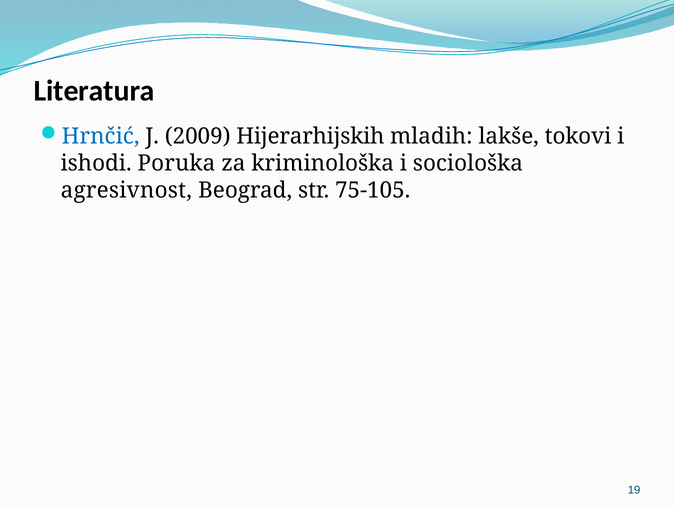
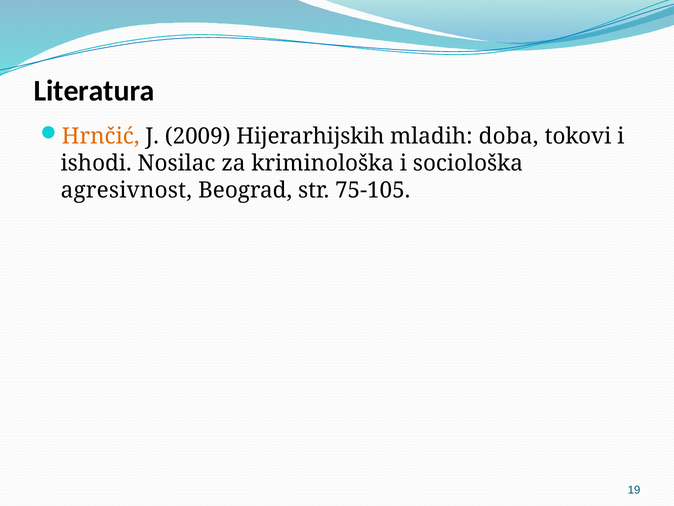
Hrnčić colour: blue -> orange
lakše: lakše -> doba
Poruka: Poruka -> Nosilac
